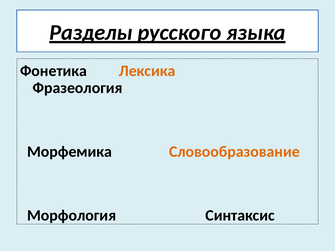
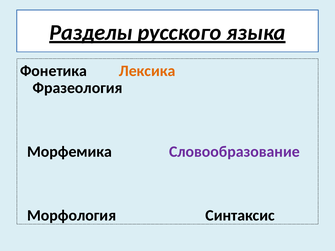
Словообразование colour: orange -> purple
